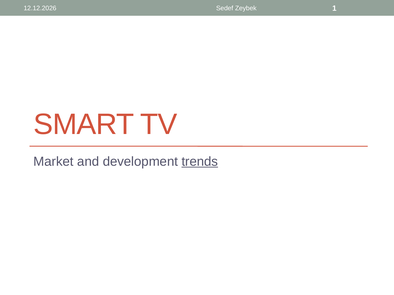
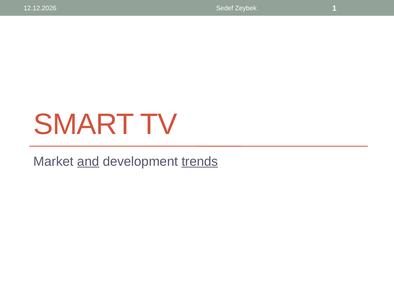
and underline: none -> present
